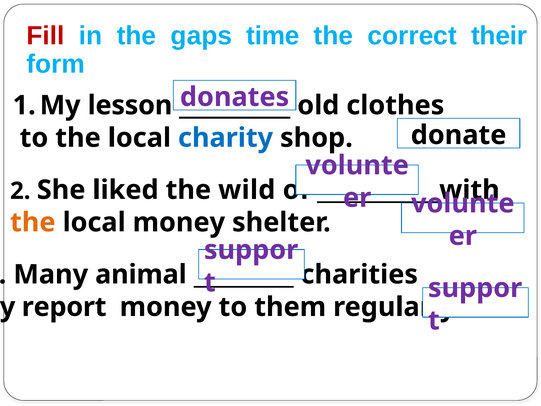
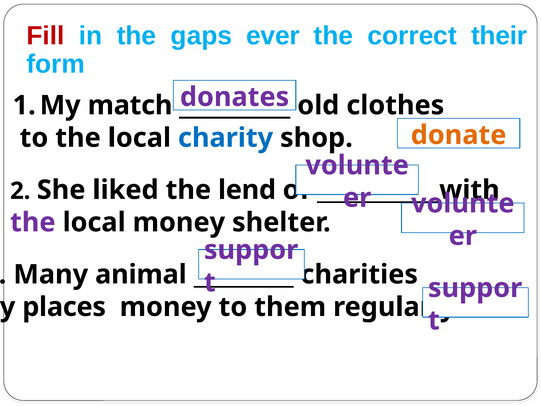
time: time -> ever
lesson: lesson -> match
donate colour: black -> orange
wild: wild -> lend
the at (33, 222) colour: orange -> purple
report: report -> places
